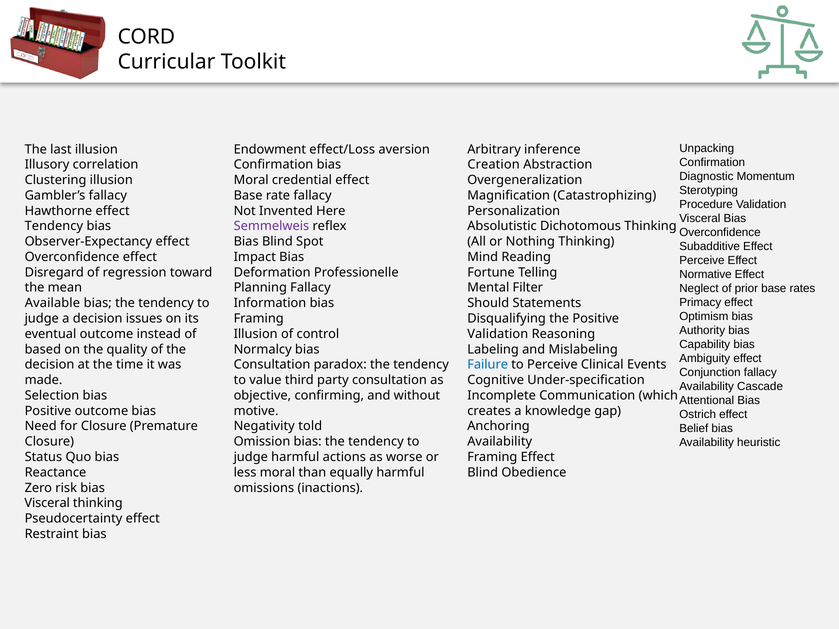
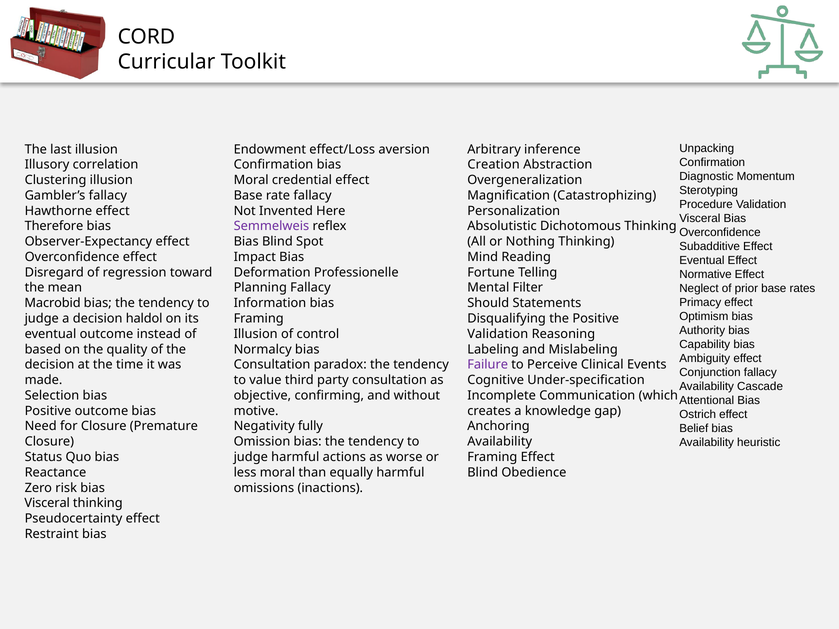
Tendency at (54, 226): Tendency -> Therefore
Perceive at (702, 261): Perceive -> Eventual
Available: Available -> Macrobid
issues: issues -> haldol
Failure colour: blue -> purple
told: told -> fully
